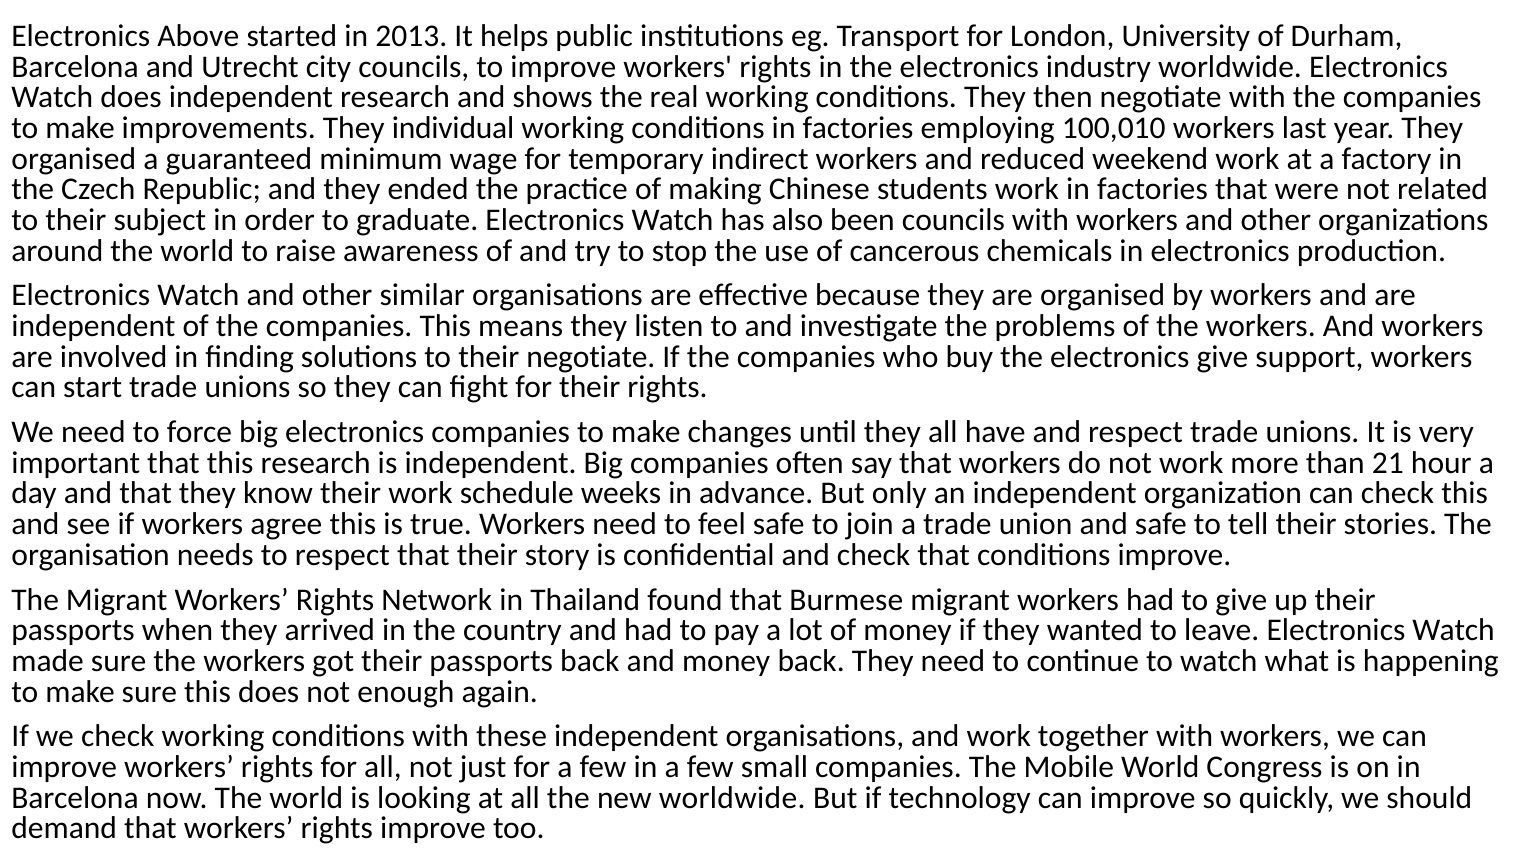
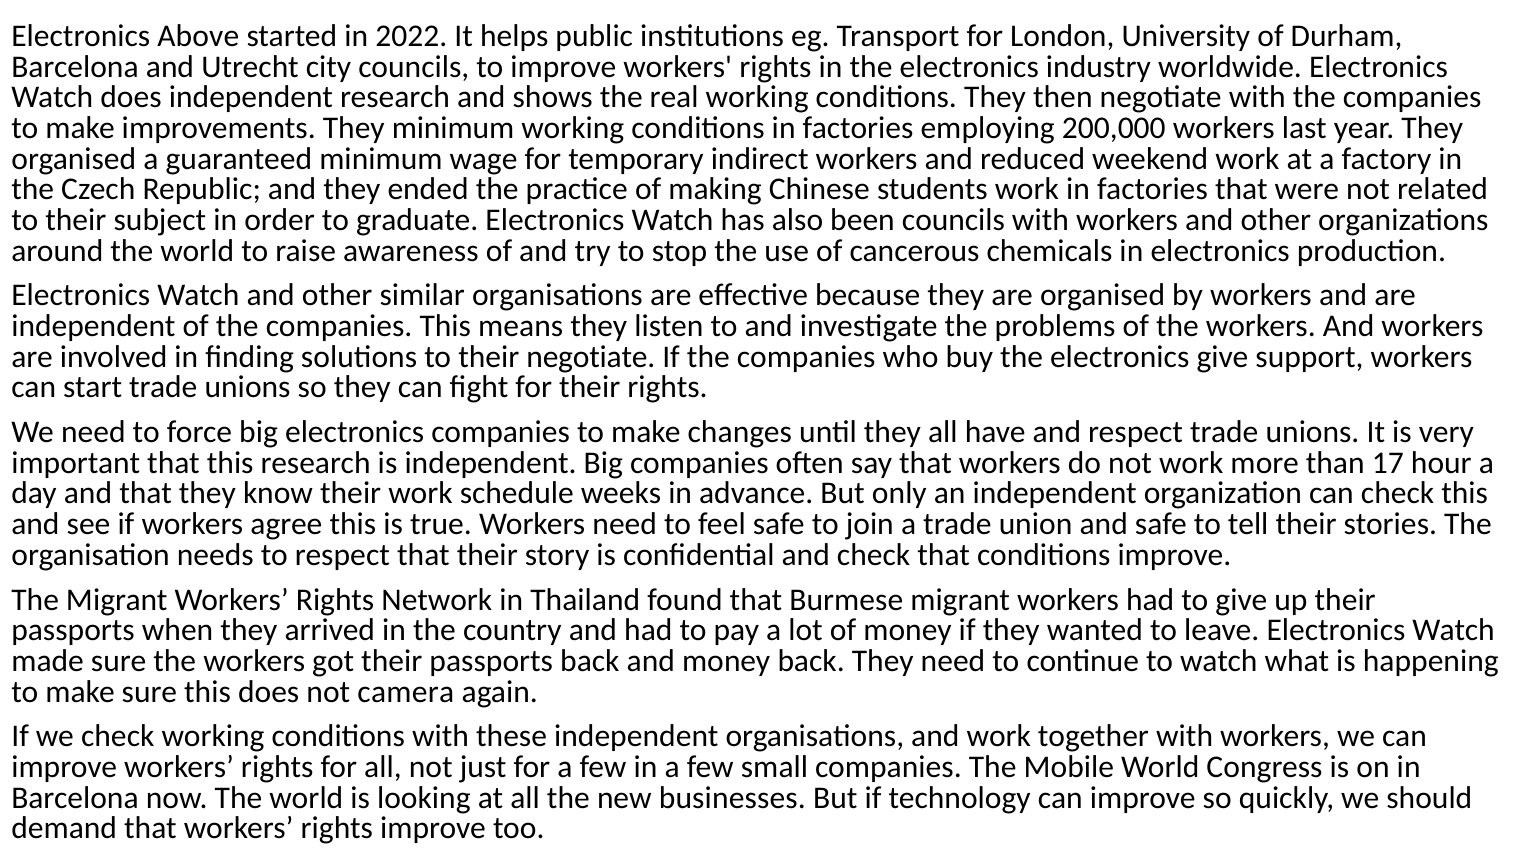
2013: 2013 -> 2022
They individual: individual -> minimum
100,010: 100,010 -> 200,000
21: 21 -> 17
enough: enough -> camera
new worldwide: worldwide -> businesses
